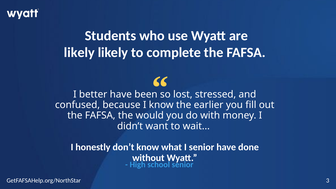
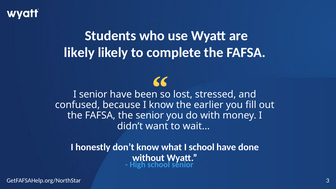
I better: better -> senior
the would: would -> senior
I senior: senior -> school
